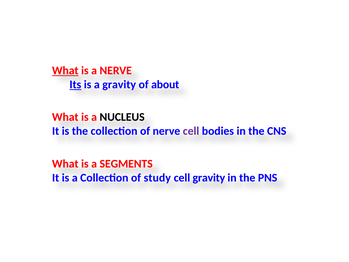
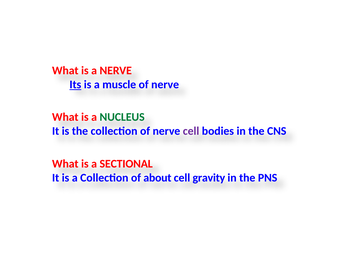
What at (65, 70) underline: present -> none
a gravity: gravity -> muscle
about at (165, 84): about -> nerve
NUCLEUS colour: black -> green
SEGMENTS: SEGMENTS -> SECTIONAL
study: study -> about
